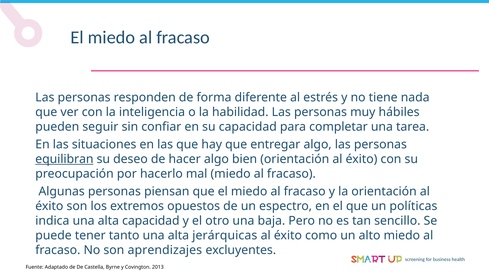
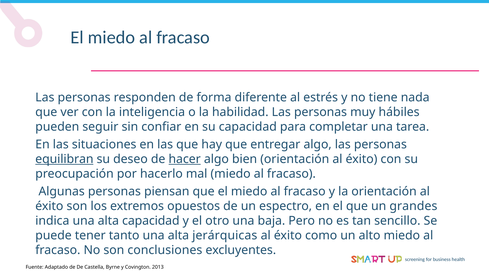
hacer underline: none -> present
políticas: políticas -> grandes
aprendizajes: aprendizajes -> conclusiones
